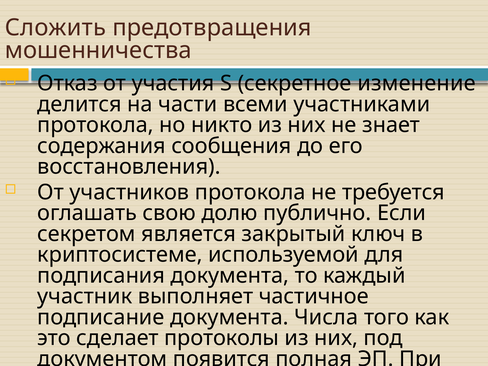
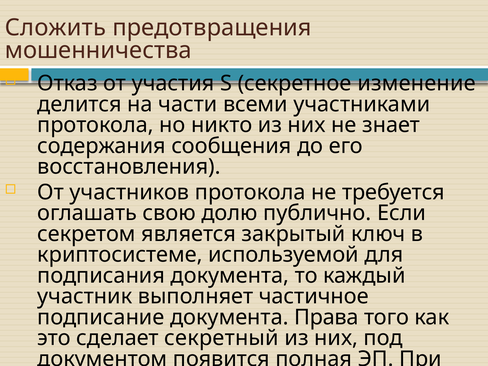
Числа: Числа -> Права
протоколы: протоколы -> секретный
